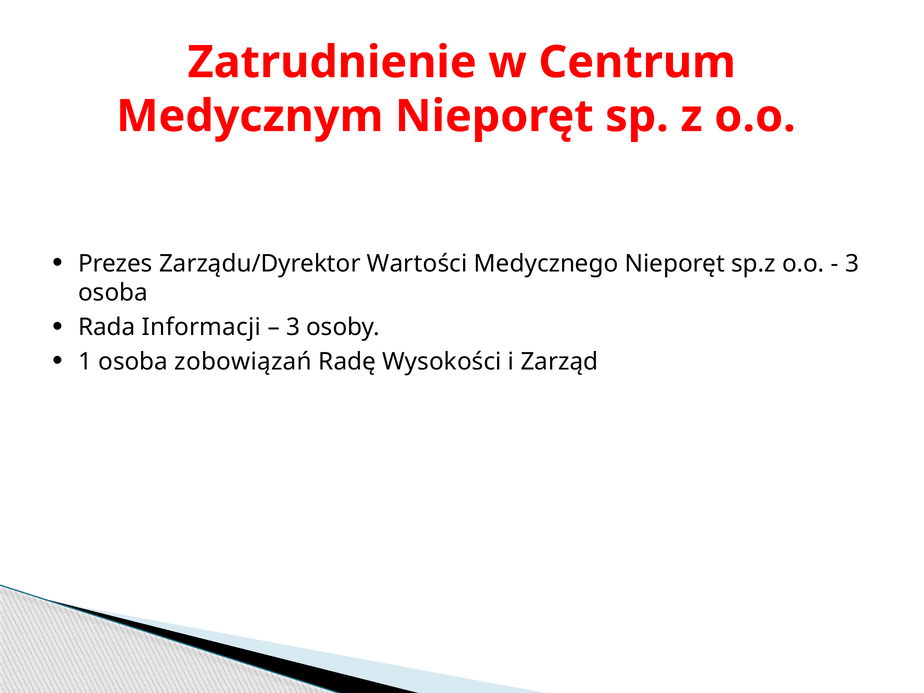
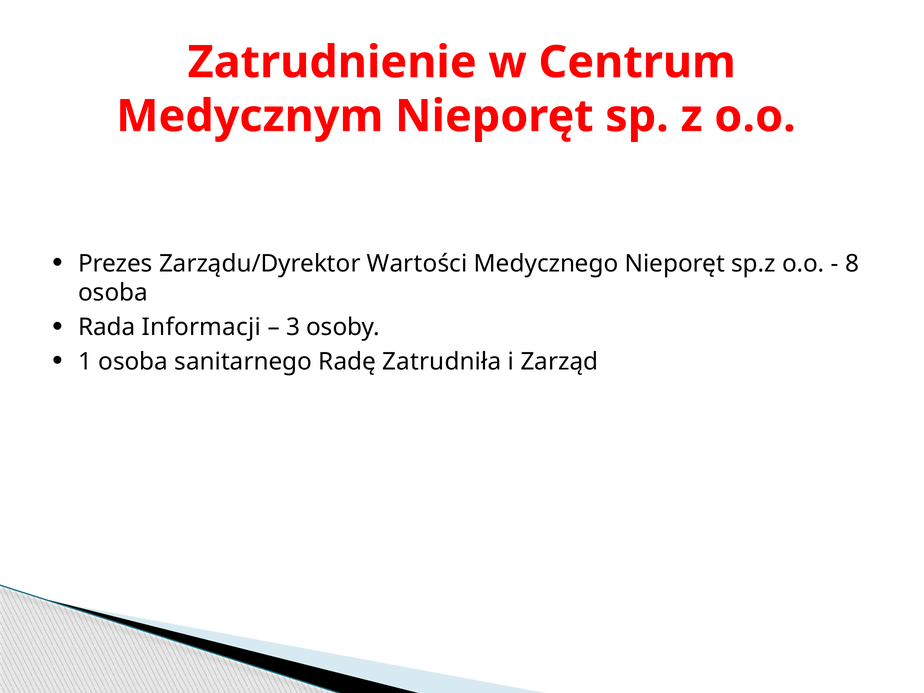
3 at (852, 264): 3 -> 8
zobowiązań: zobowiązań -> sanitarnego
Wysokości: Wysokości -> Zatrudniła
